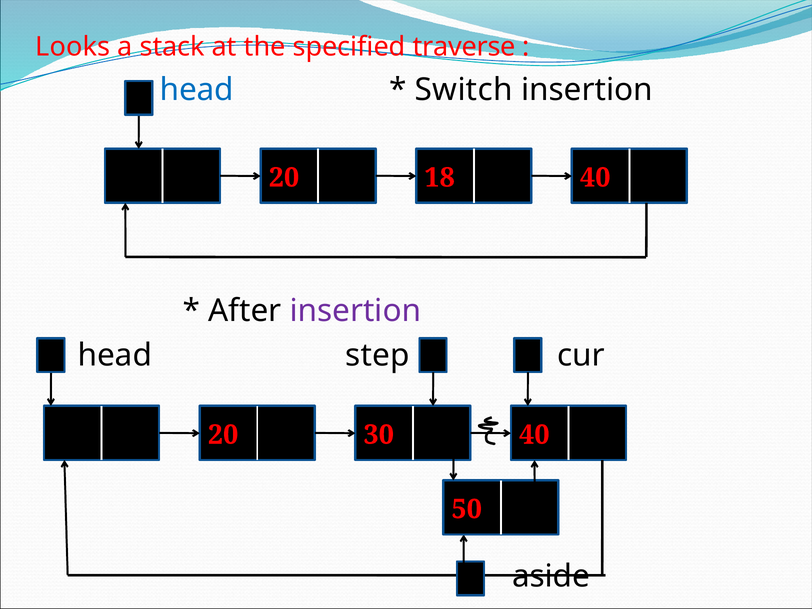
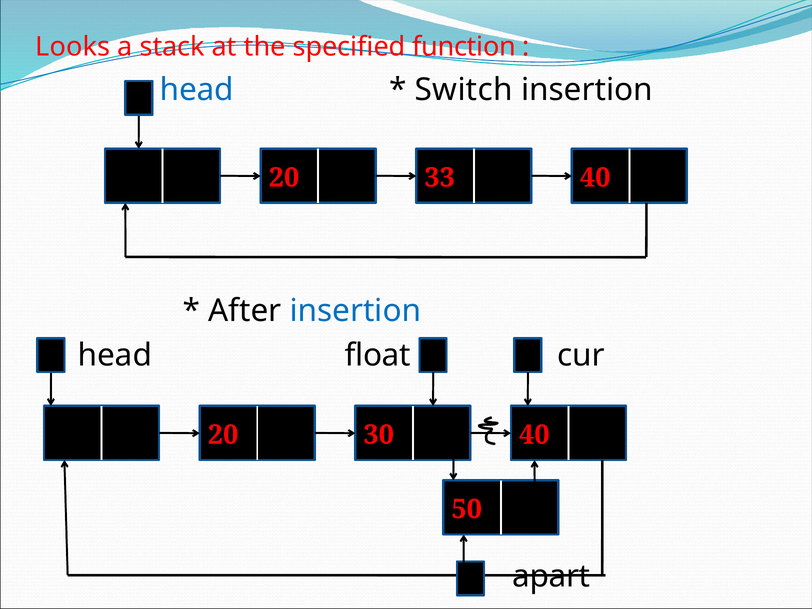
traverse: traverse -> function
18: 18 -> 33
insertion at (355, 311) colour: purple -> blue
step: step -> float
aside: aside -> apart
